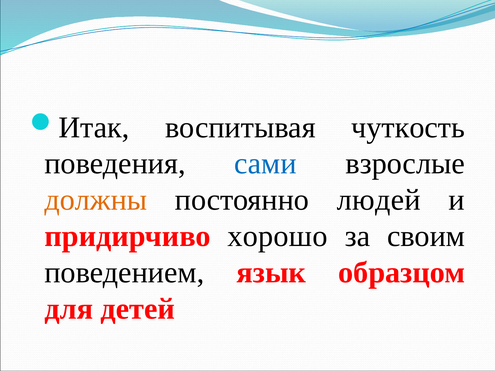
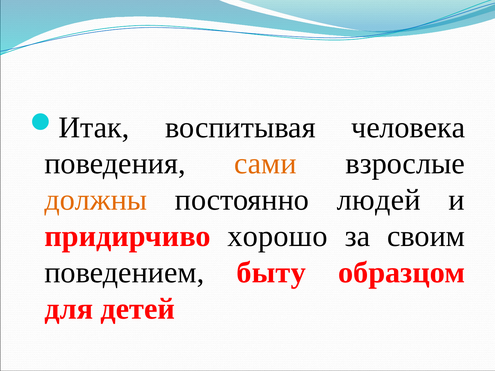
чуткость: чуткость -> человека
сами colour: blue -> orange
язык: язык -> быту
